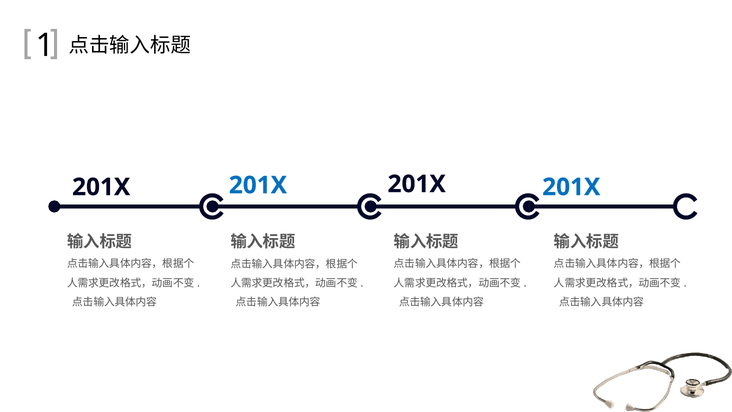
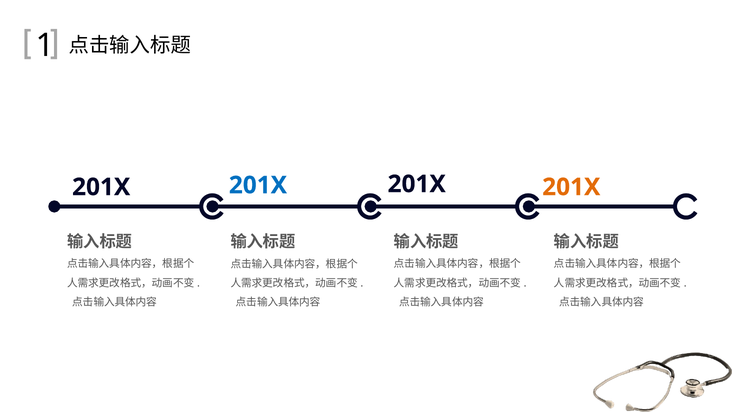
201X at (571, 187) colour: blue -> orange
